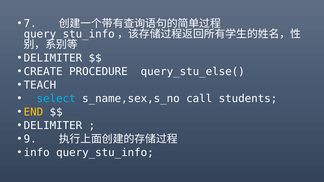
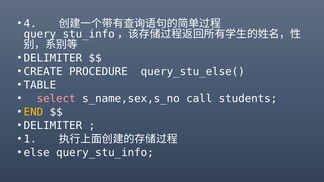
7: 7 -> 4
TEACH: TEACH -> TABLE
select colour: light blue -> pink
9: 9 -> 1
info: info -> else
